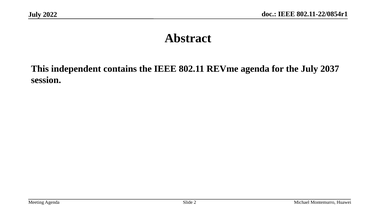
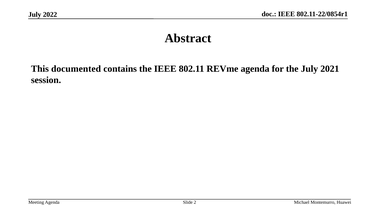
independent: independent -> documented
2037: 2037 -> 2021
